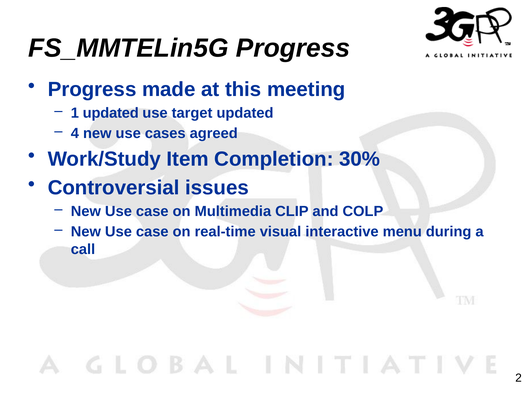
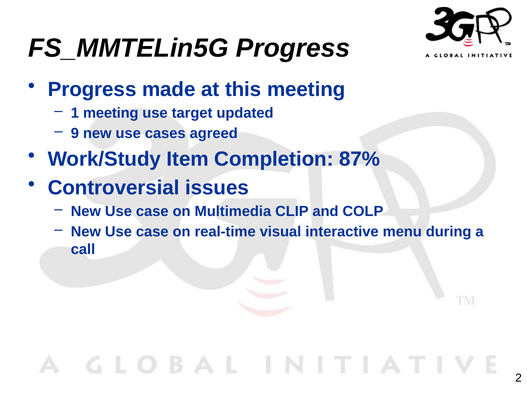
1 updated: updated -> meeting
4: 4 -> 9
30%: 30% -> 87%
